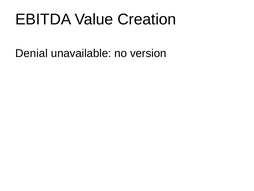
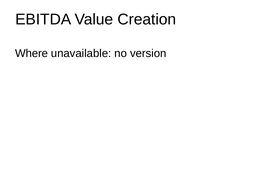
Denial: Denial -> Where
